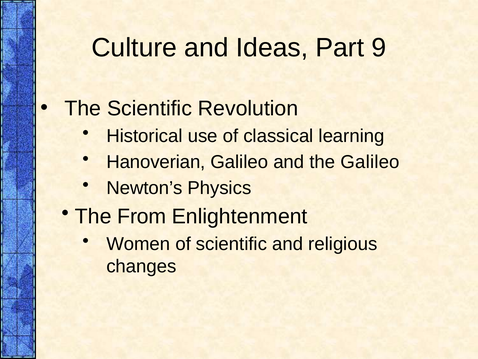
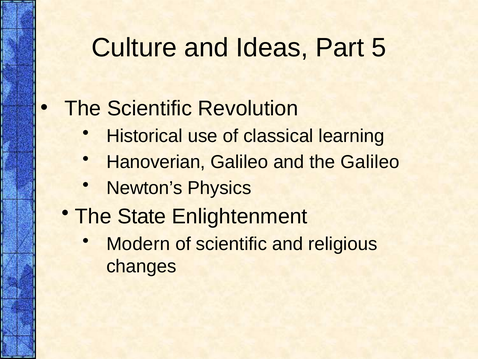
9: 9 -> 5
From: From -> State
Women: Women -> Modern
